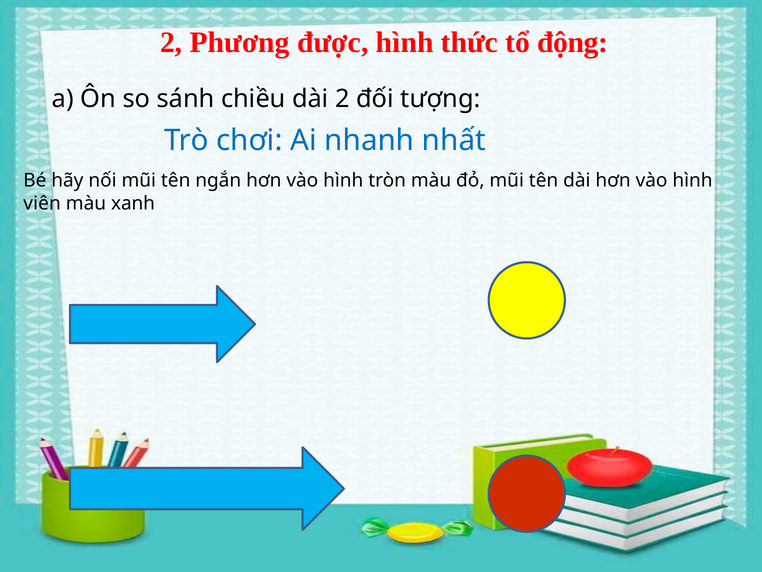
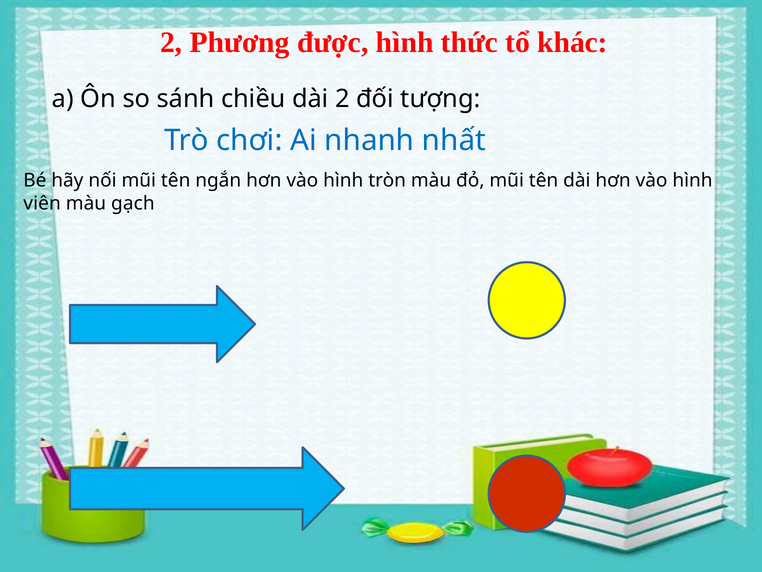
động: động -> khác
xanh: xanh -> gạch
